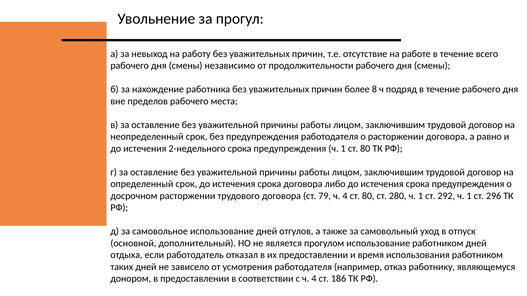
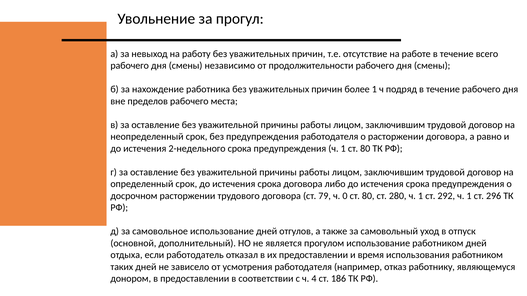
более 8: 8 -> 1
79 ч 4: 4 -> 0
